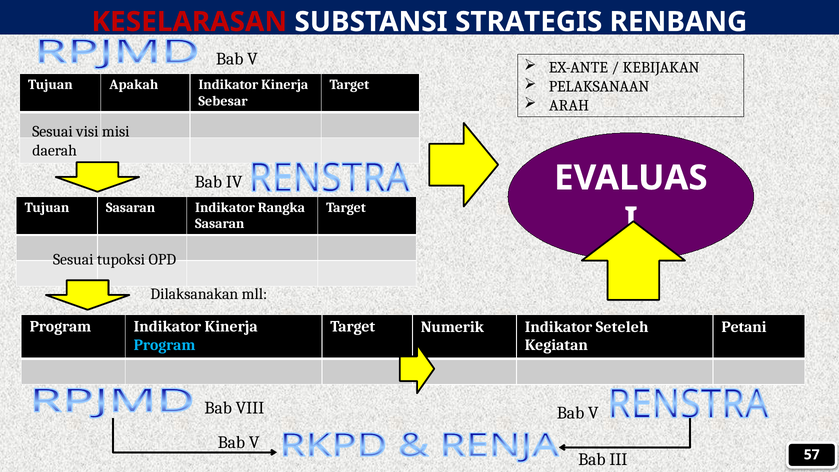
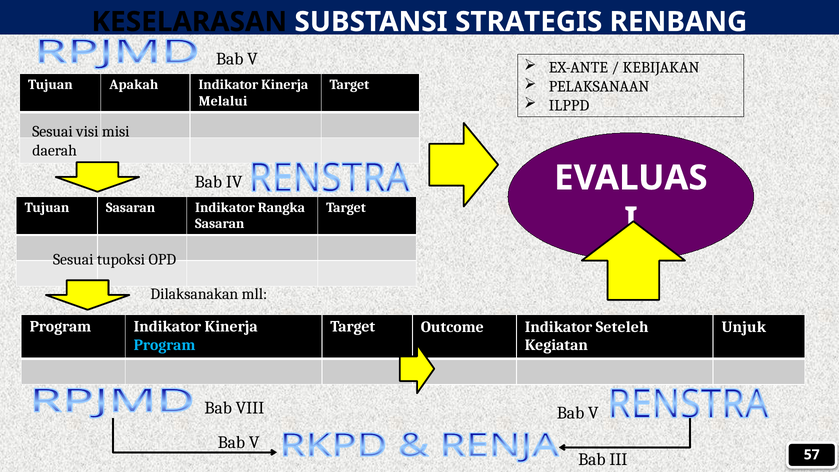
KESELARASAN colour: red -> black
Sebesar: Sebesar -> Melalui
ARAH: ARAH -> ILPPD
Numerik: Numerik -> Outcome
Petani: Petani -> Unjuk
